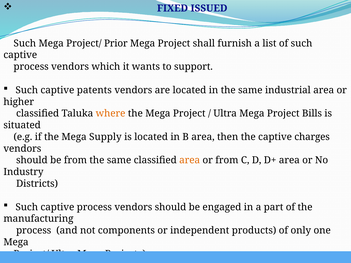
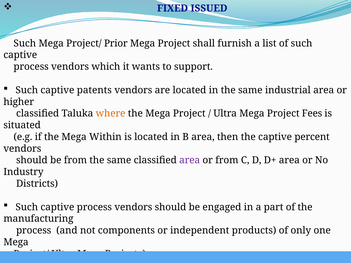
Bills: Bills -> Fees
Supply: Supply -> Within
charges: charges -> percent
area at (190, 160) colour: orange -> purple
